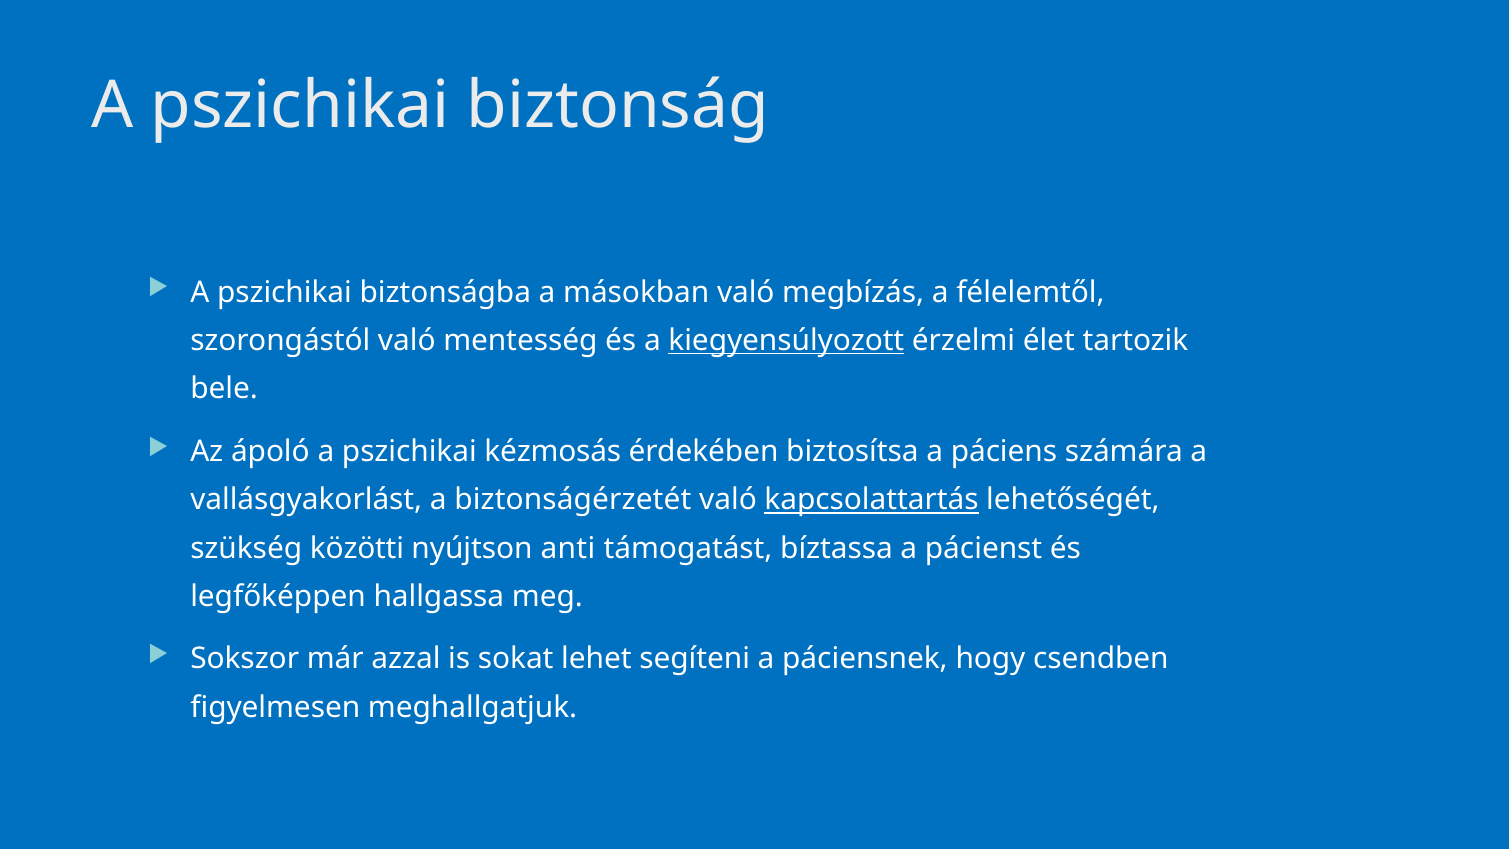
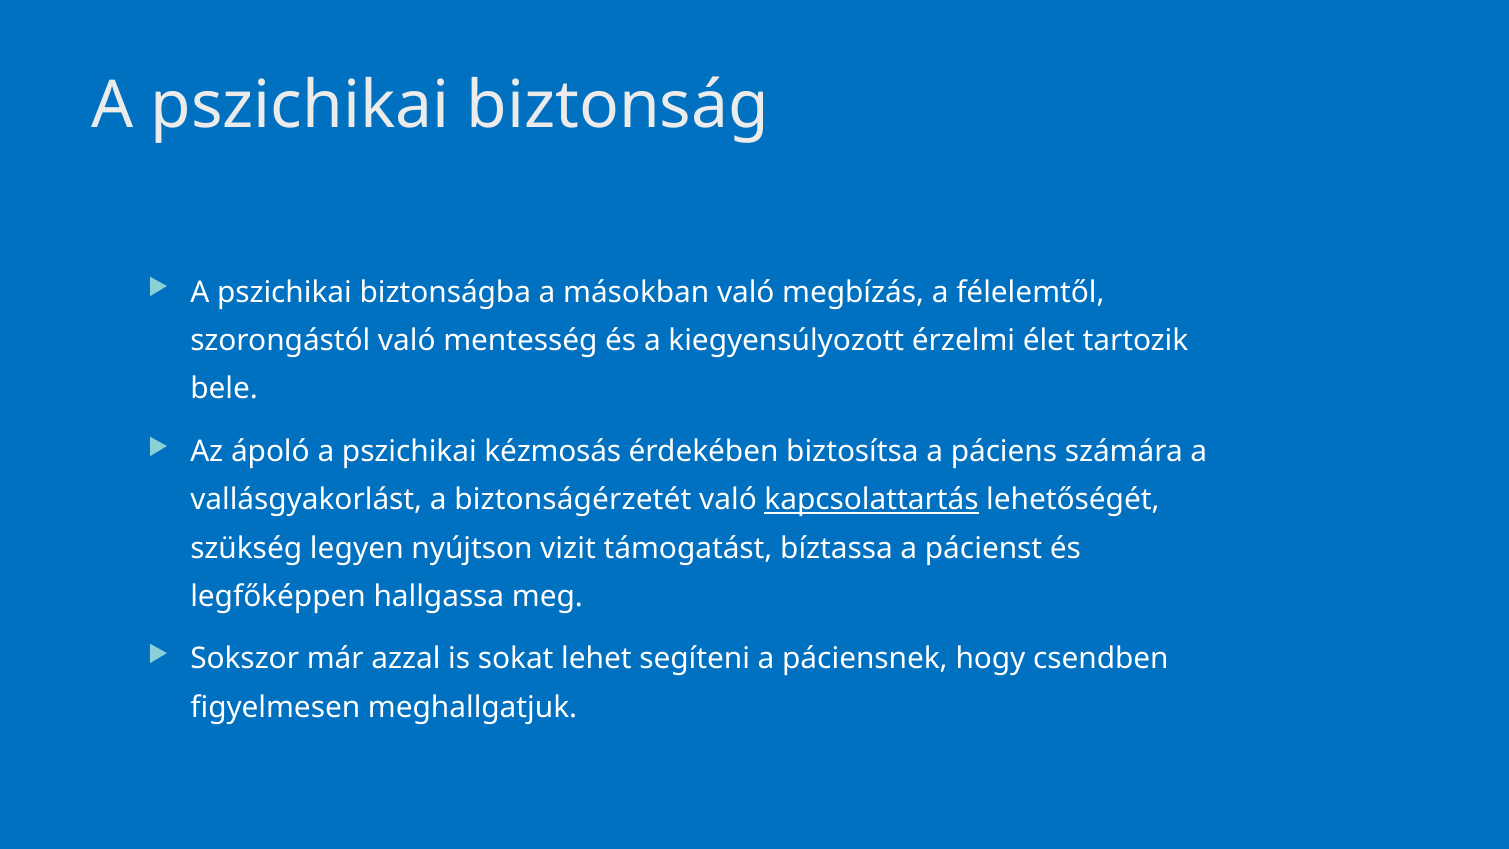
kiegyensúlyozott underline: present -> none
közötti: közötti -> legyen
anti: anti -> vizit
